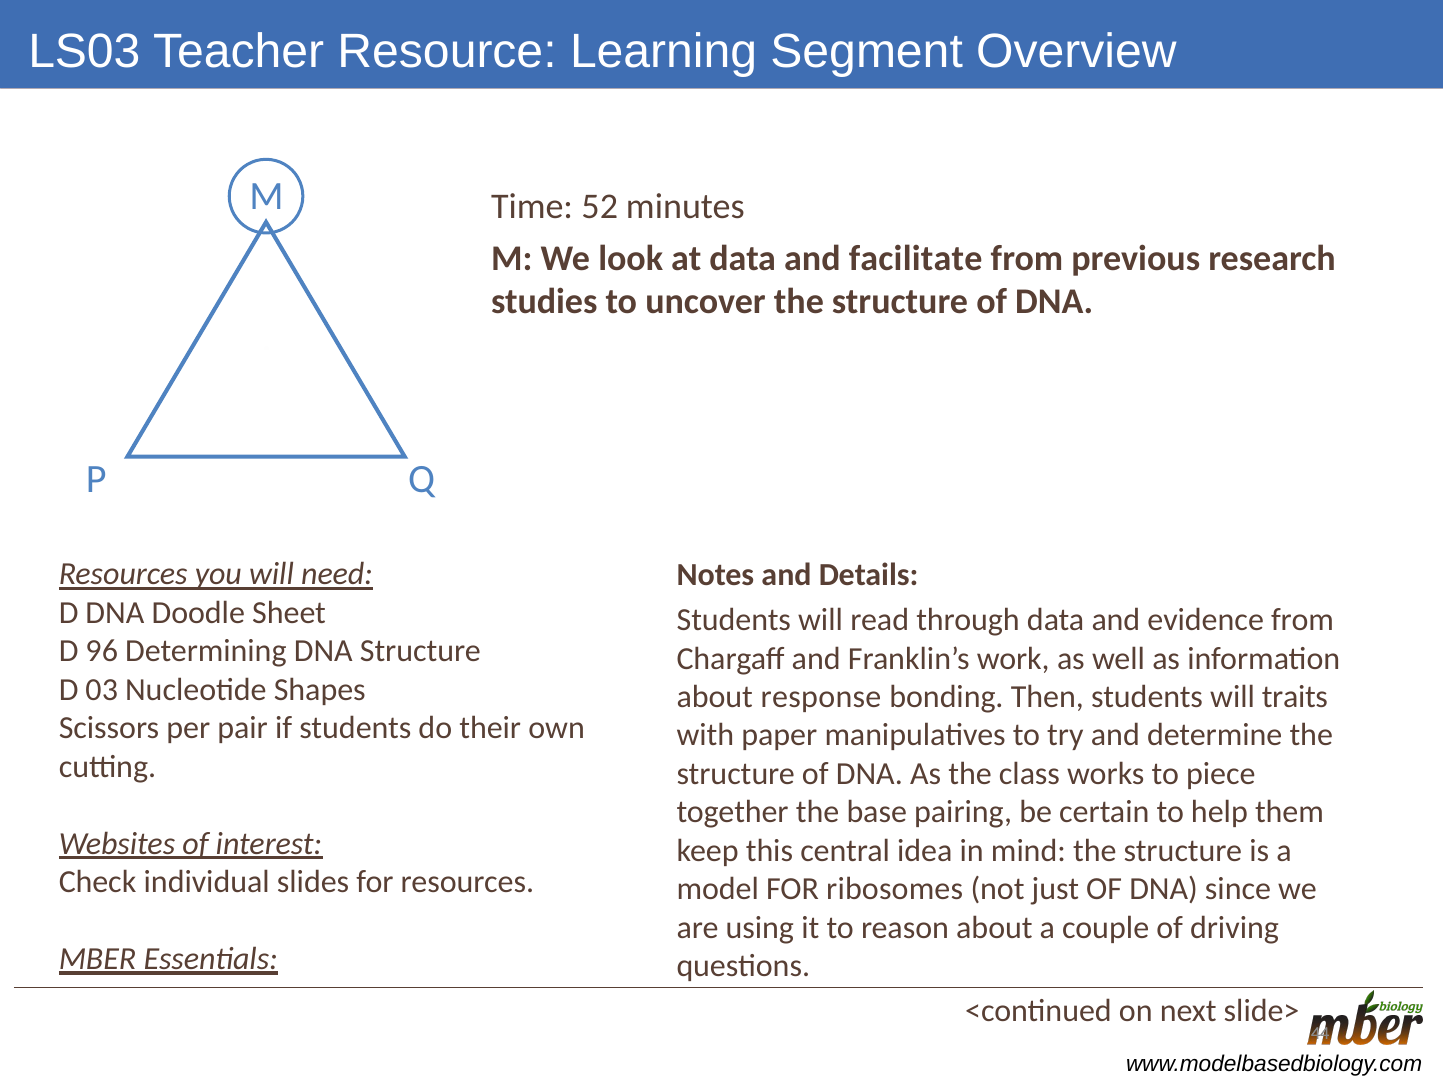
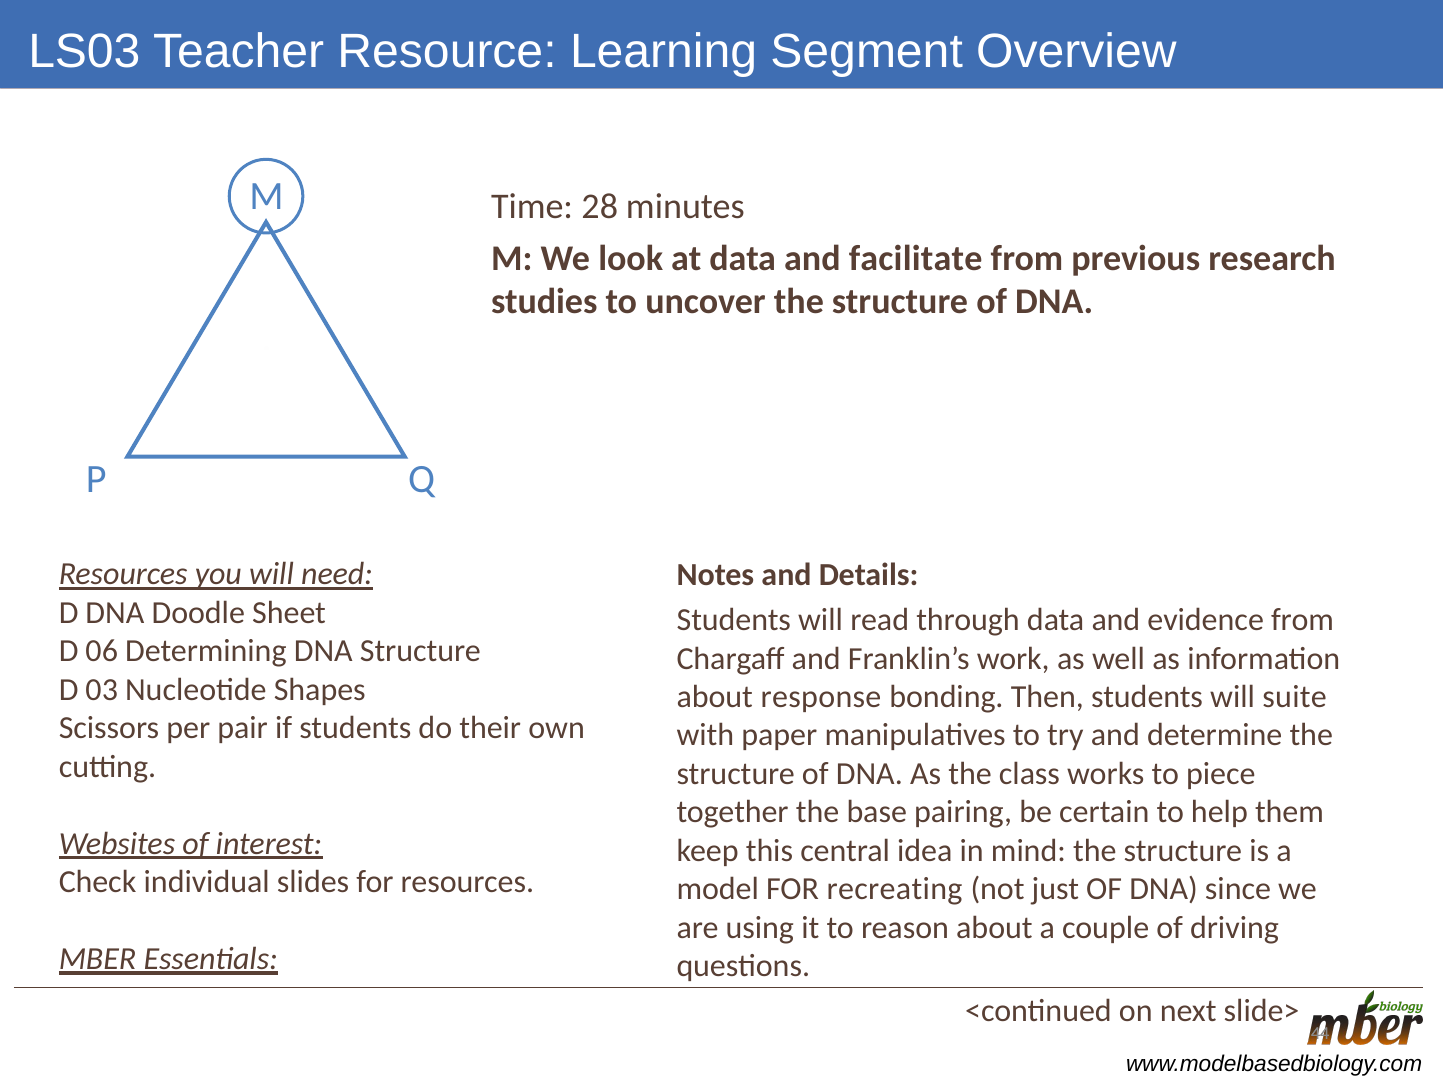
52: 52 -> 28
96: 96 -> 06
traits: traits -> suite
ribosomes: ribosomes -> recreating
